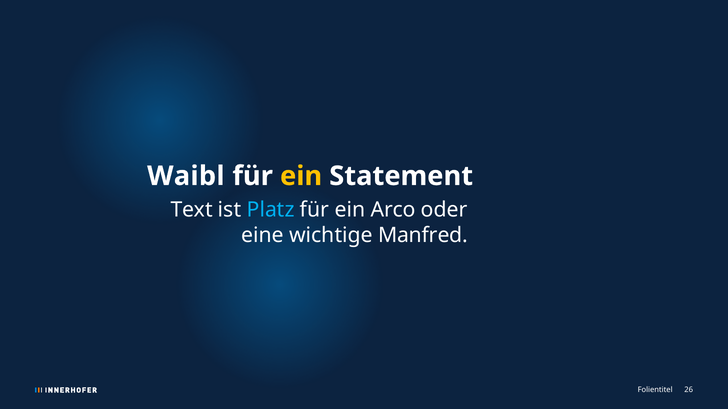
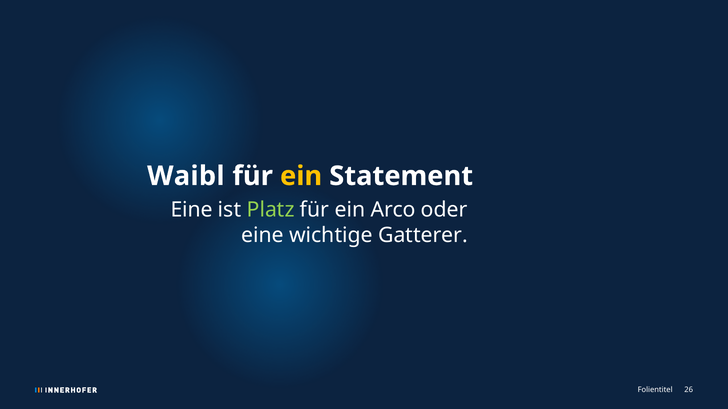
Text at (192, 210): Text -> Eine
Platz colour: light blue -> light green
Manfred: Manfred -> Gatterer
